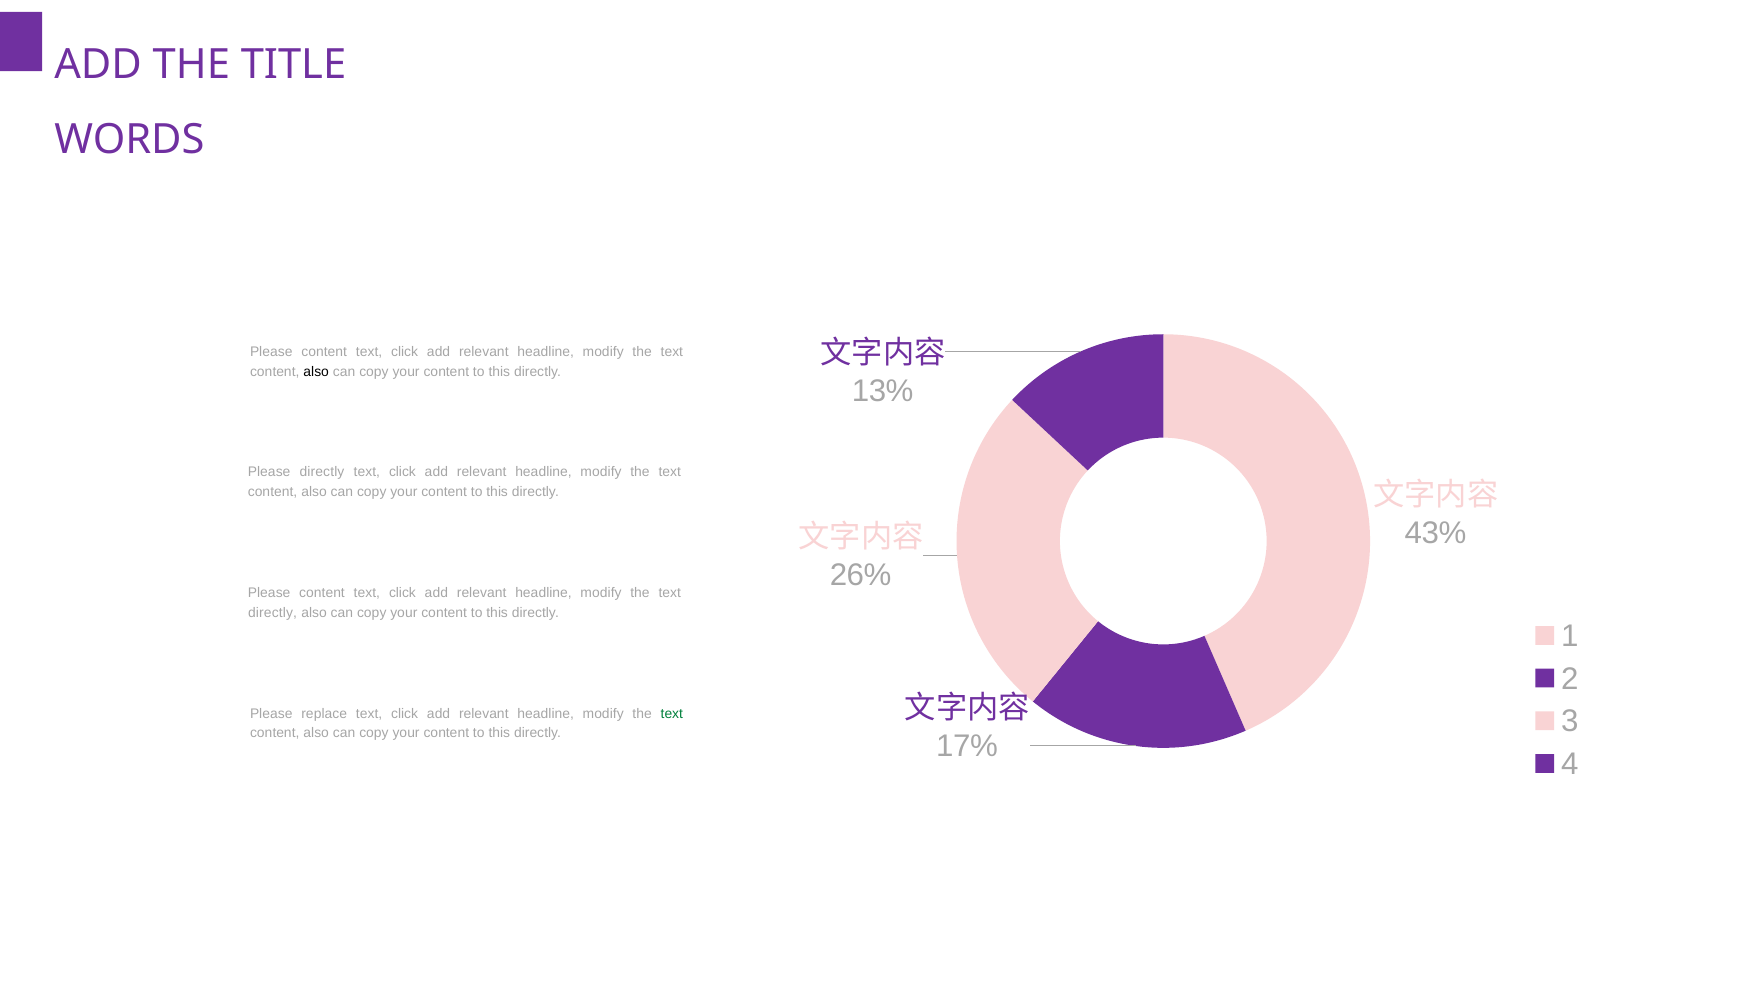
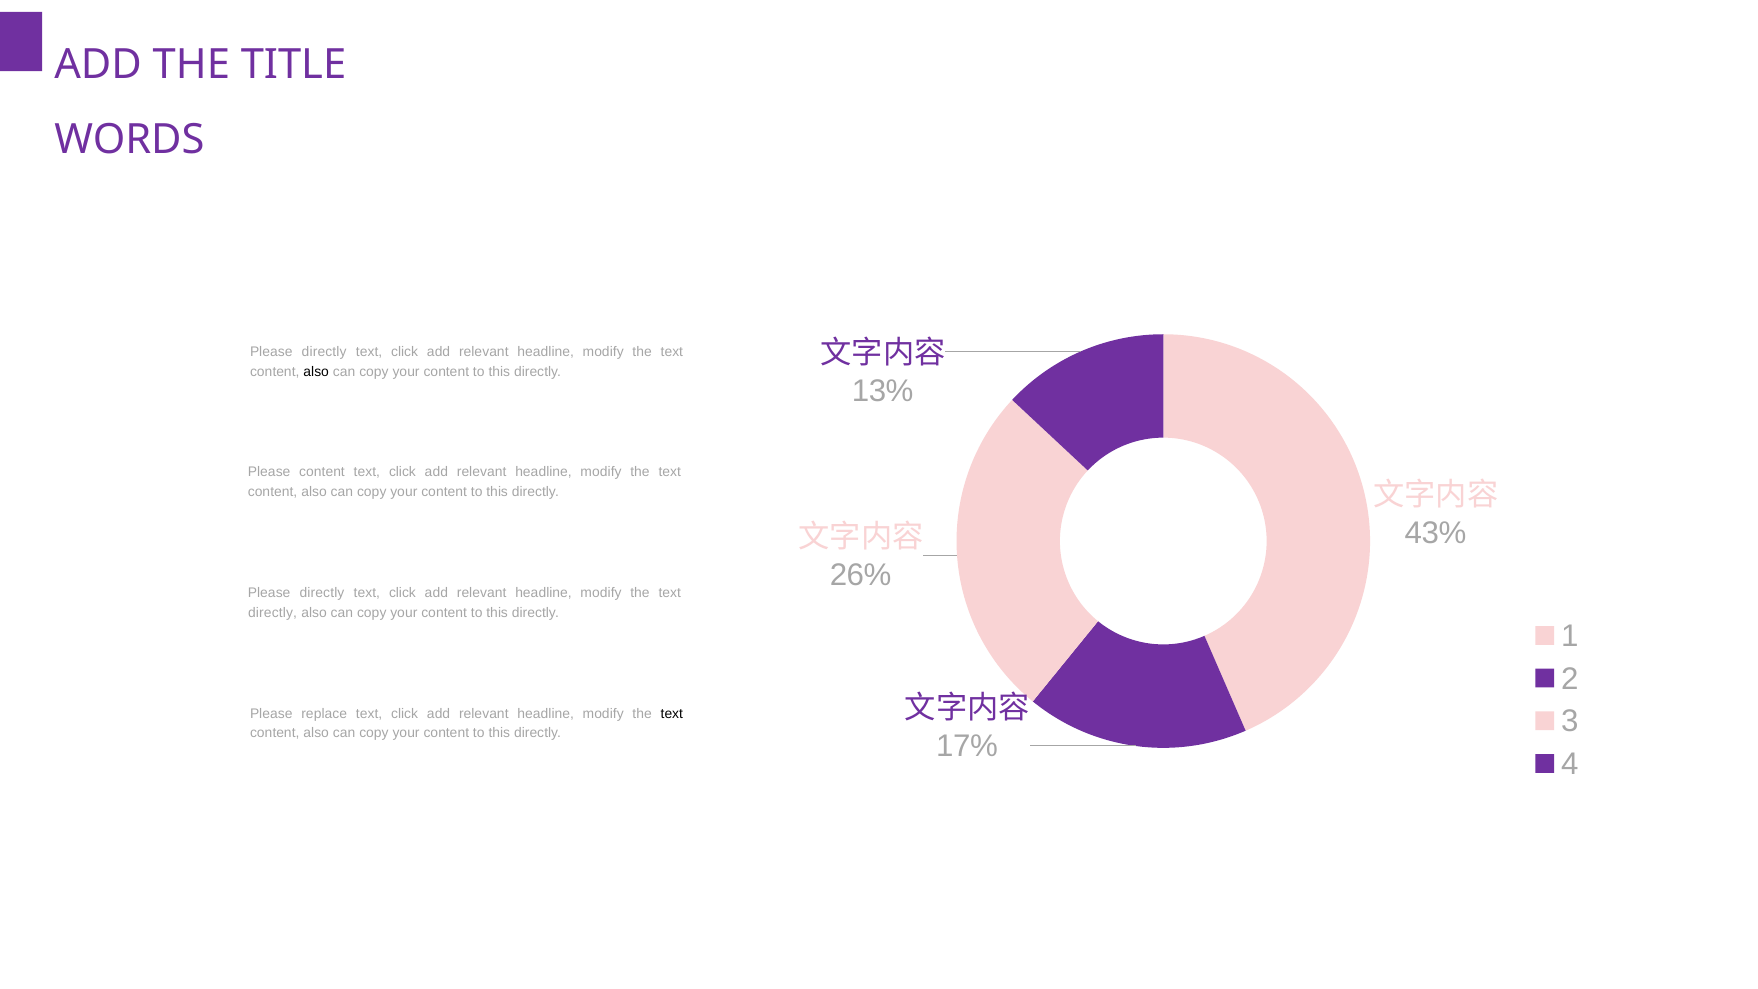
content at (324, 352): content -> directly
Please directly: directly -> content
content at (322, 593): content -> directly
text at (672, 713) colour: green -> black
